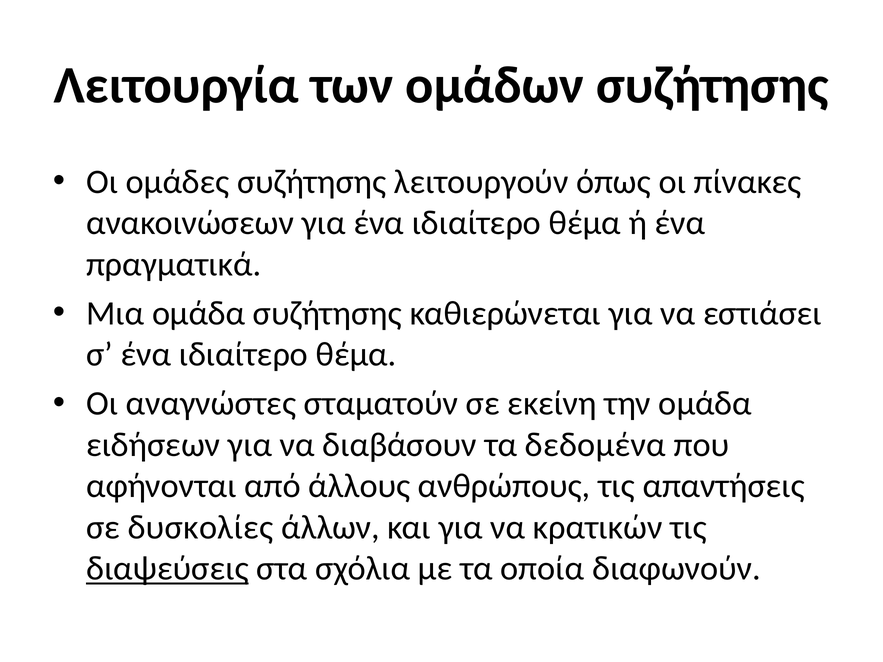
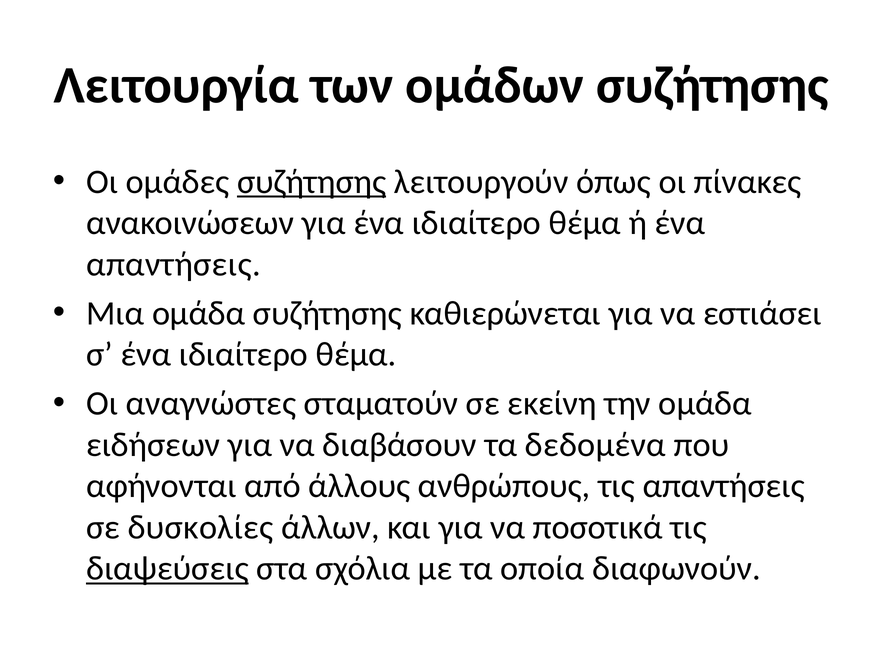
συζήτησης at (312, 182) underline: none -> present
πραγματικά at (174, 264): πραγματικά -> απαντήσεις
κρατικών: κρατικών -> ποσοτικά
